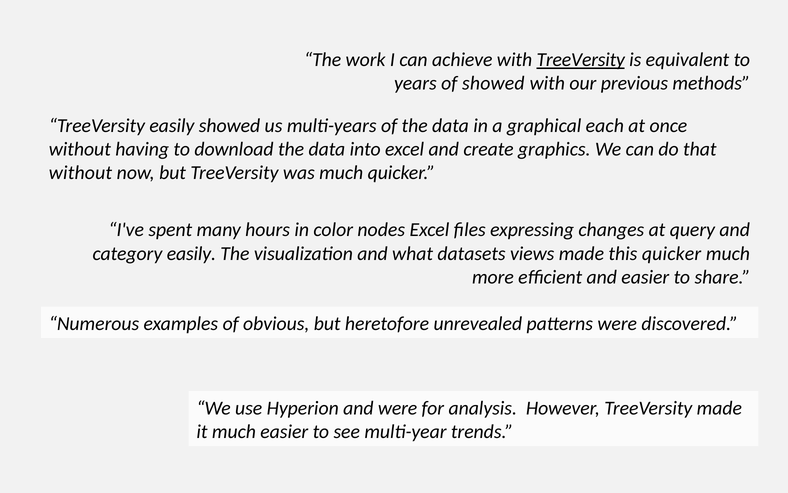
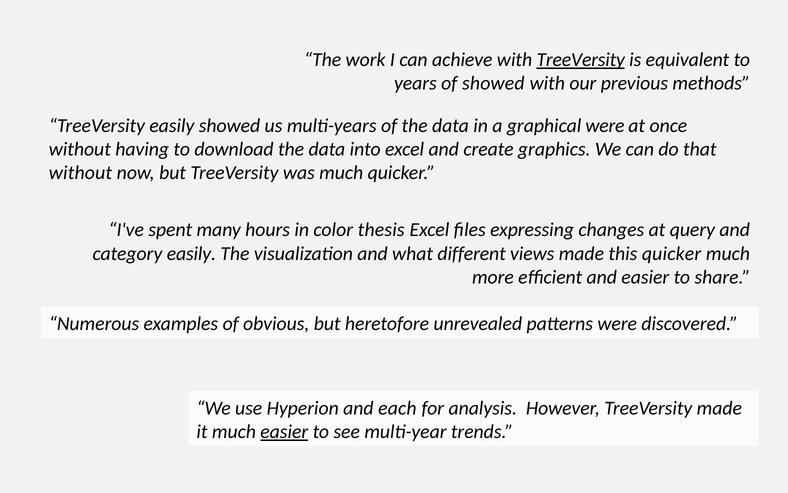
graphical each: each -> were
nodes: nodes -> thesis
datasets: datasets -> different
and were: were -> each
easier at (284, 431) underline: none -> present
